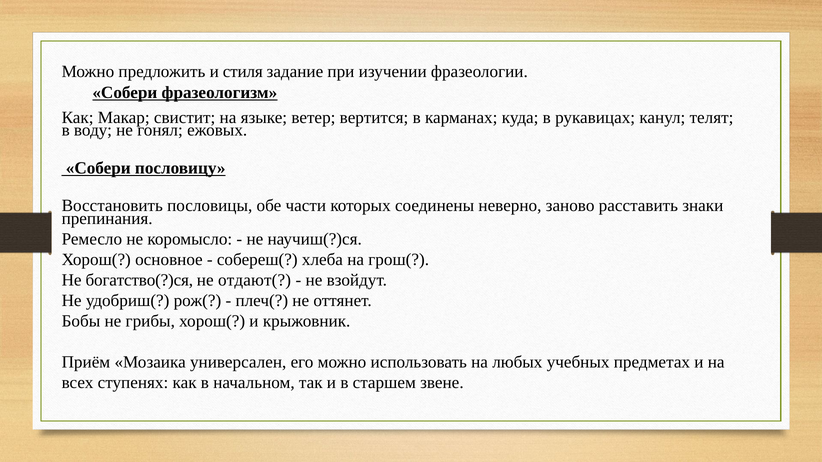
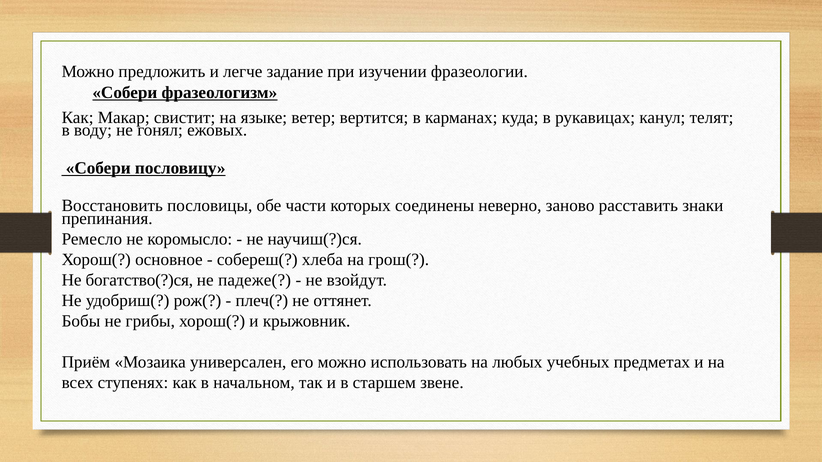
стиля: стиля -> легче
отдают(: отдают( -> падеже(
